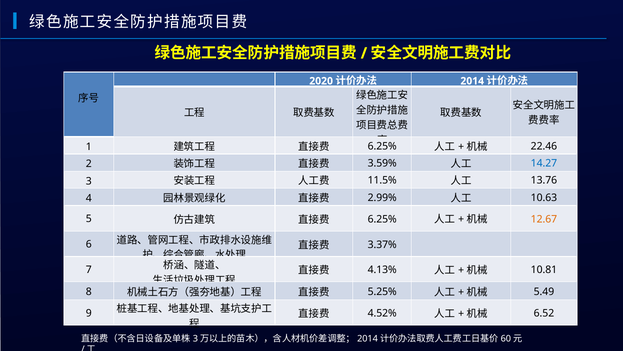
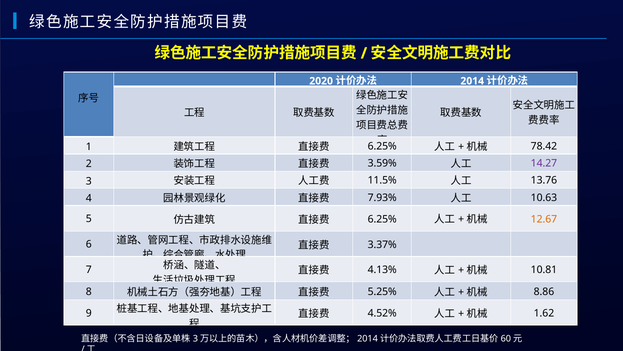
22.46: 22.46 -> 78.42
14.27 colour: blue -> purple
2.99%: 2.99% -> 7.93%
5.49: 5.49 -> 8.86
6.52: 6.52 -> 1.62
